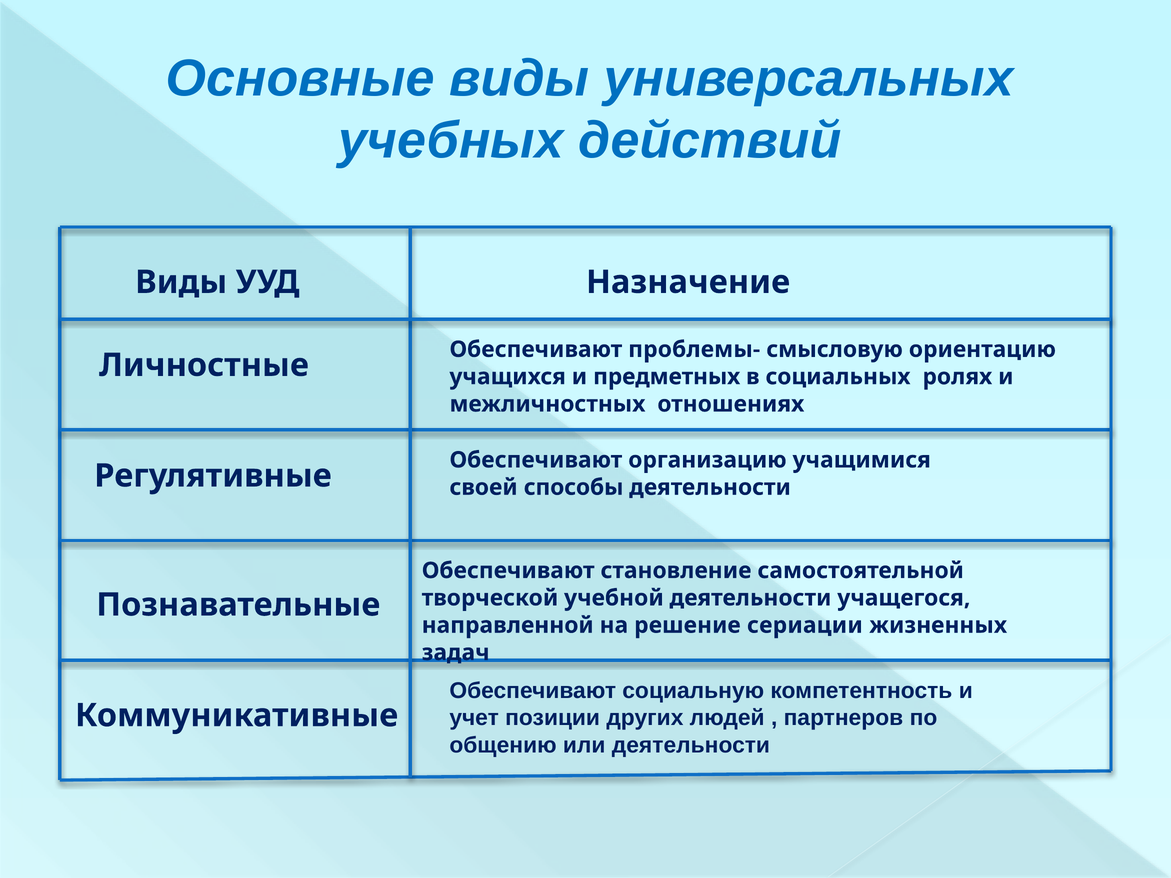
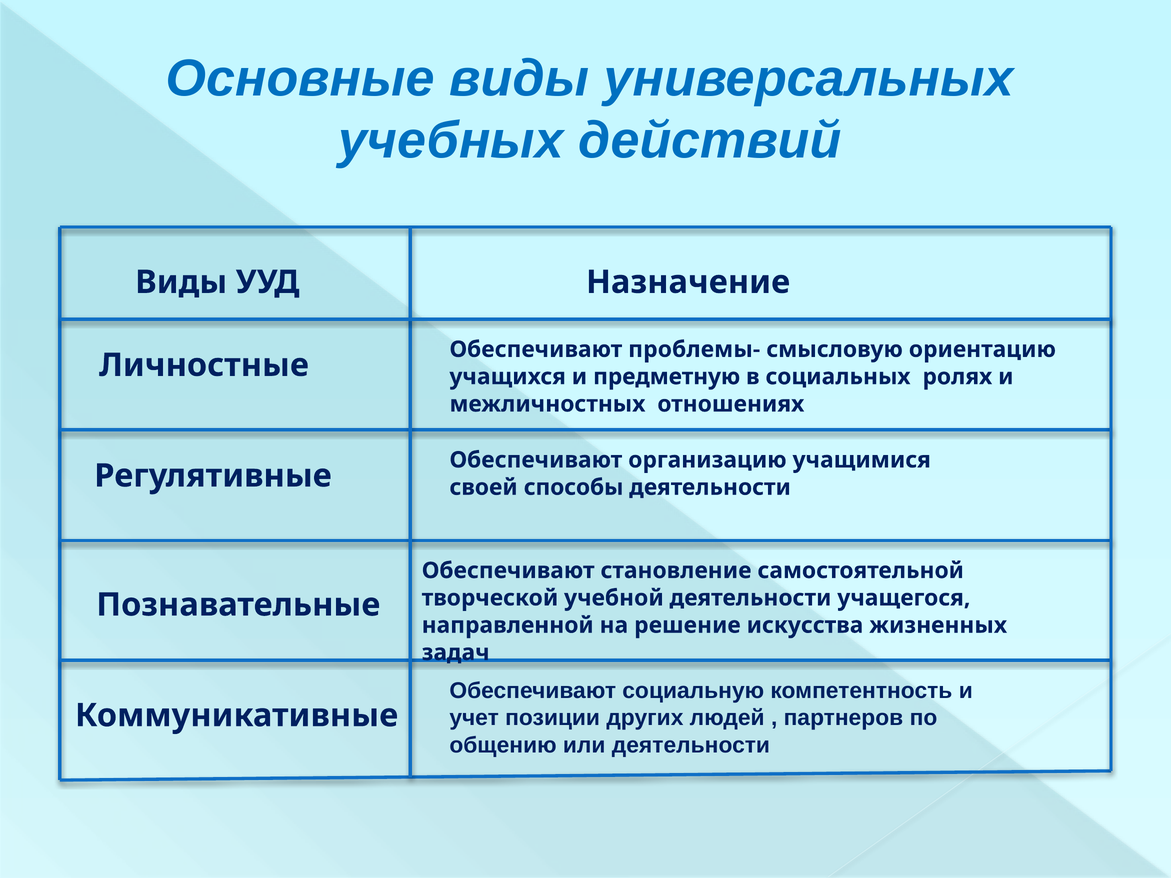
предметных: предметных -> предметную
сериации: сериации -> искусства
